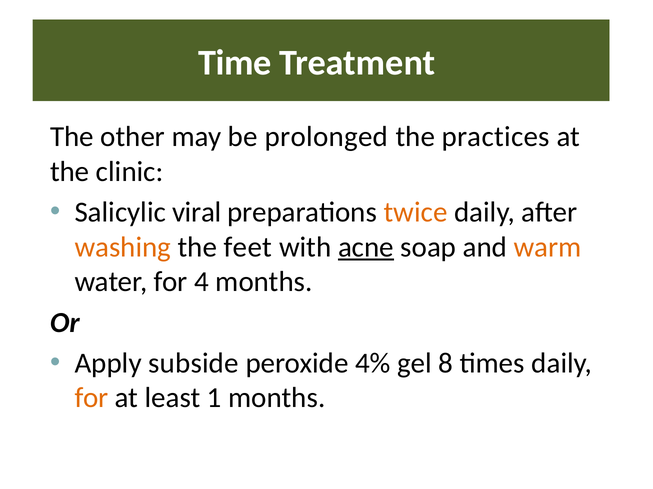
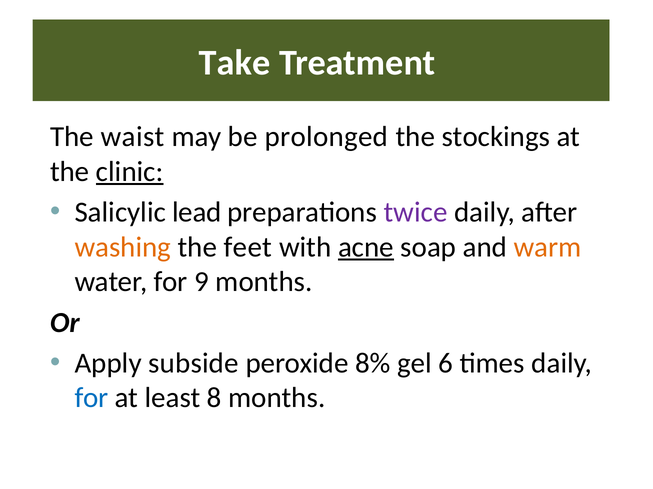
Time: Time -> Take
other: other -> waist
practices: practices -> stockings
clinic underline: none -> present
viral: viral -> lead
twice colour: orange -> purple
4: 4 -> 9
4%: 4% -> 8%
8: 8 -> 6
for at (91, 398) colour: orange -> blue
1: 1 -> 8
